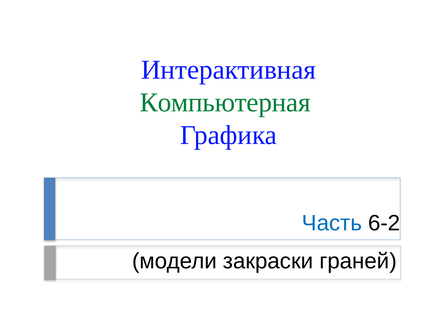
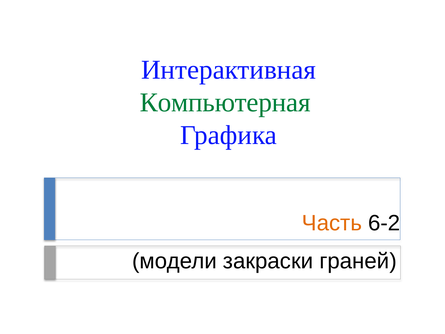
Часть colour: blue -> orange
